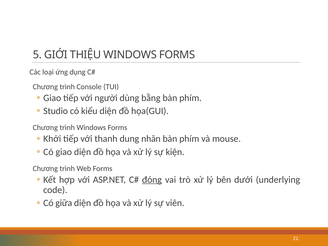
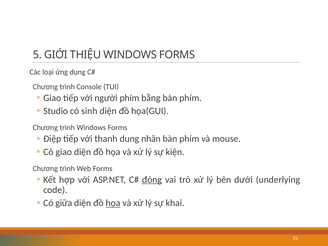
người dùng: dùng -> phím
kiểu: kiểu -> sinh
Khởi: Khởi -> Điệp
họa at (113, 203) underline: none -> present
viên: viên -> khai
